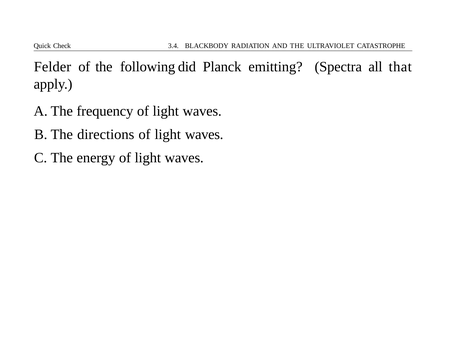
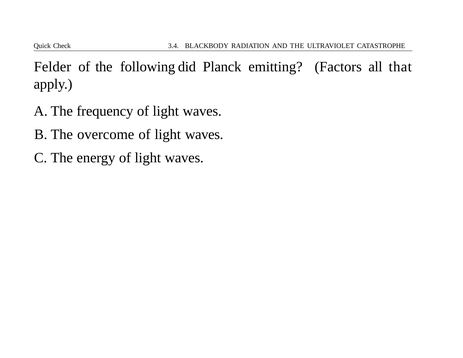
Spectra: Spectra -> Factors
directions: directions -> overcome
